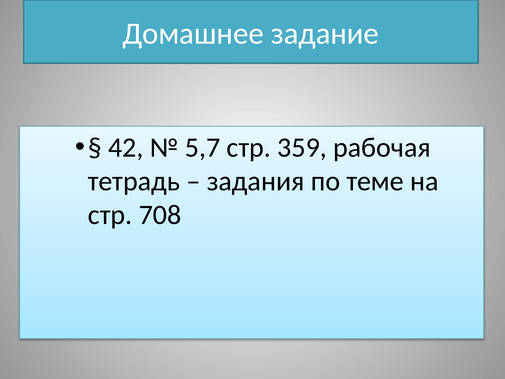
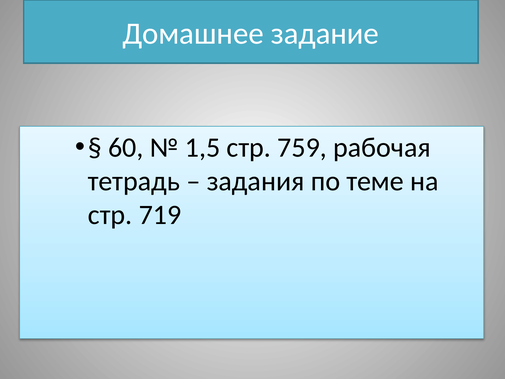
42: 42 -> 60
5,7: 5,7 -> 1,5
359: 359 -> 759
708: 708 -> 719
